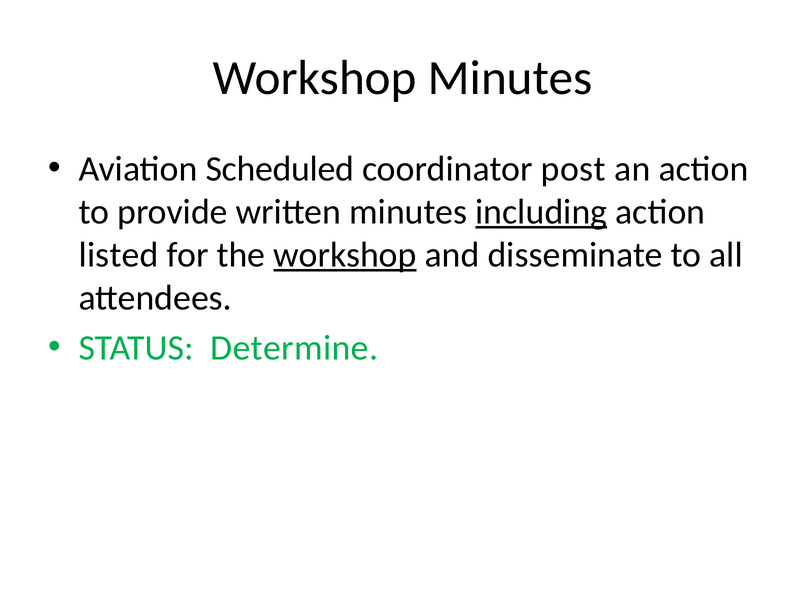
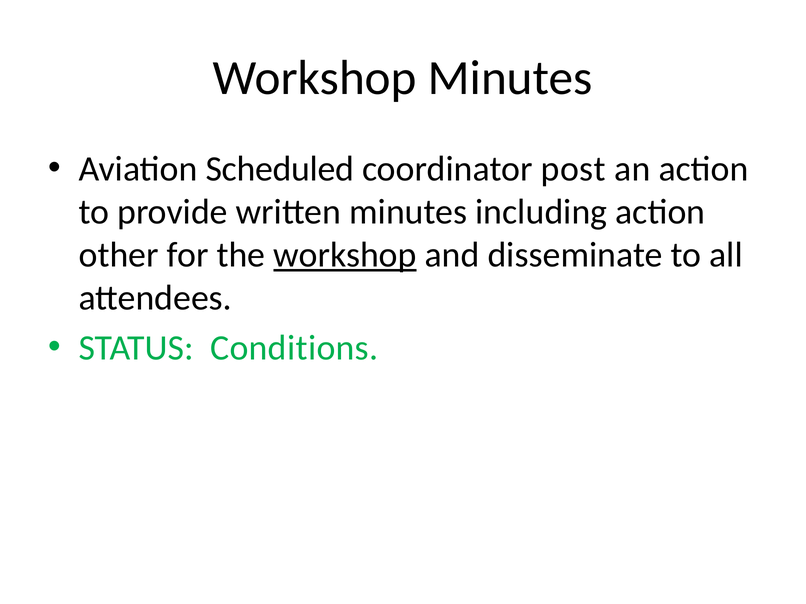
including underline: present -> none
listed: listed -> other
Determine: Determine -> Conditions
